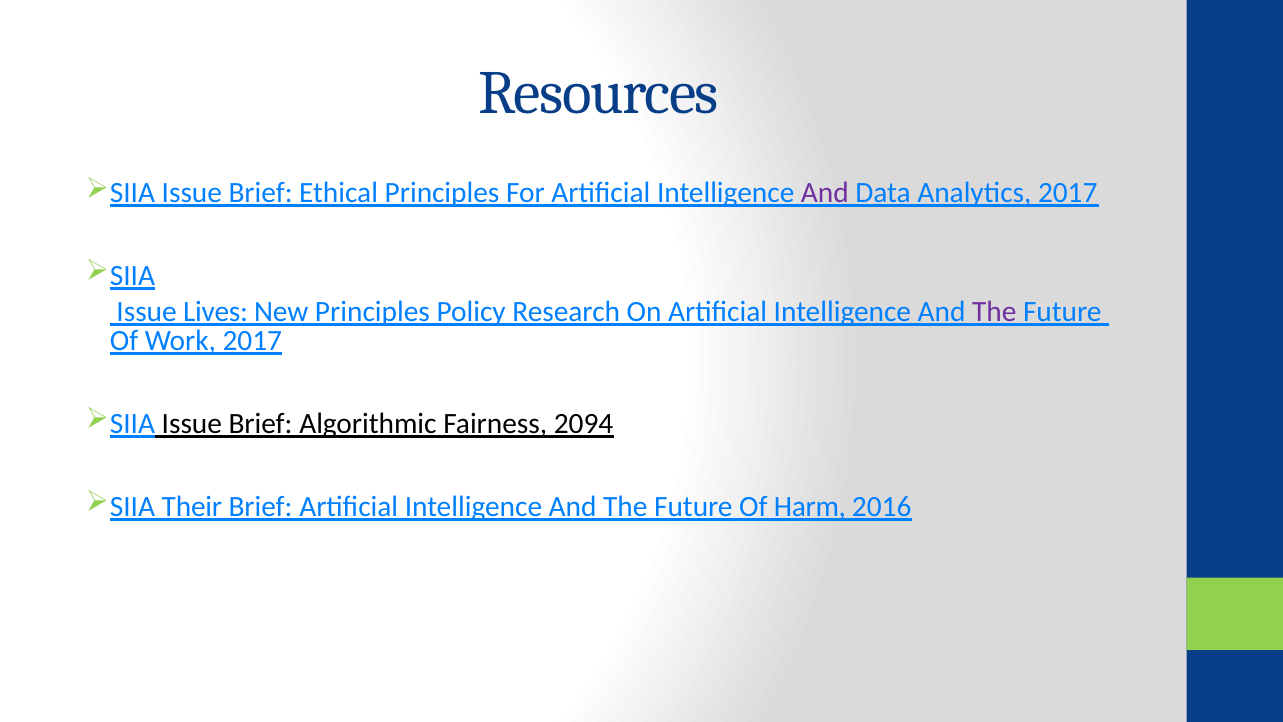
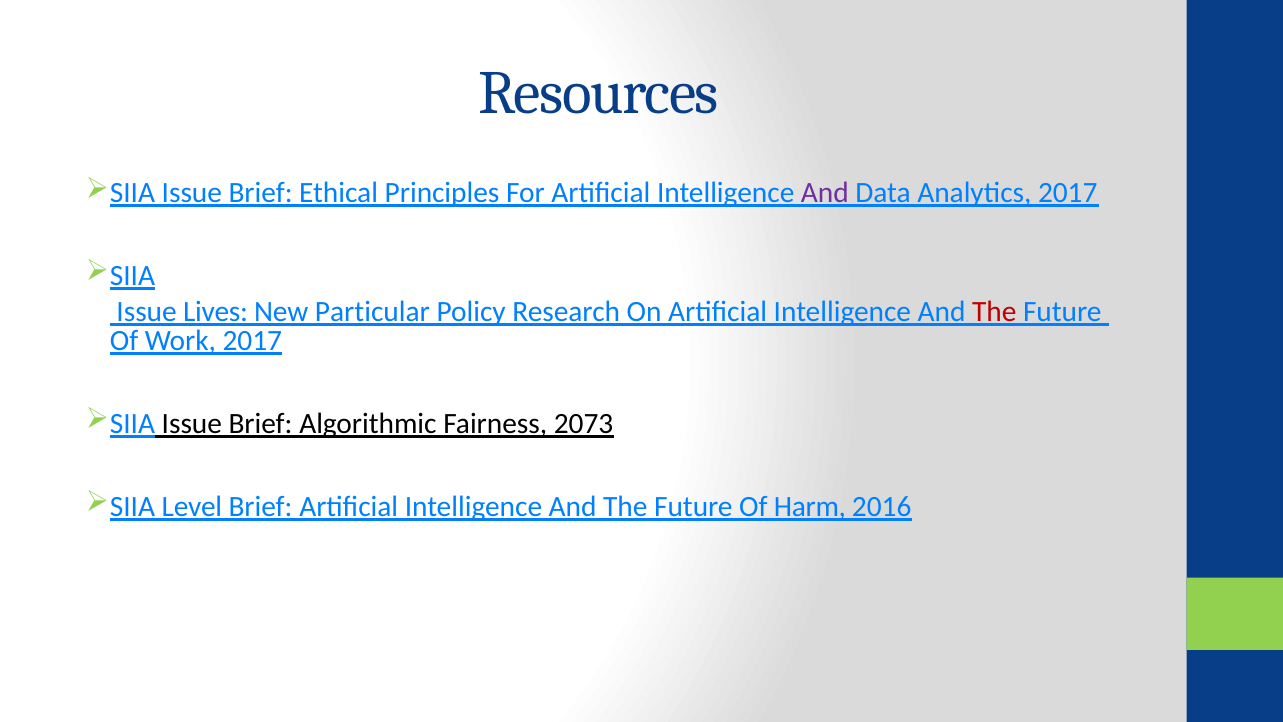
New Principles: Principles -> Particular
The at (994, 311) colour: purple -> red
2094: 2094 -> 2073
Their: Their -> Level
